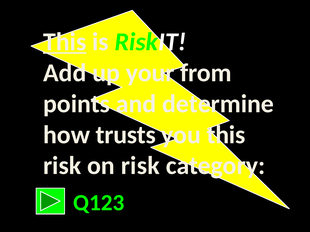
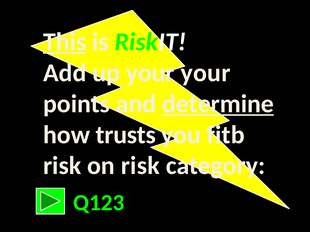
your from: from -> your
determine underline: none -> present
you this: this -> fitb
